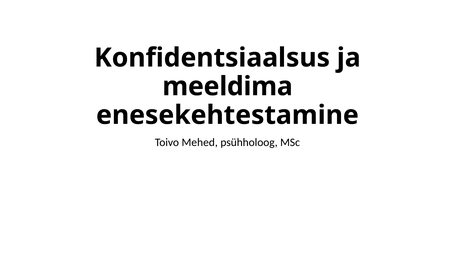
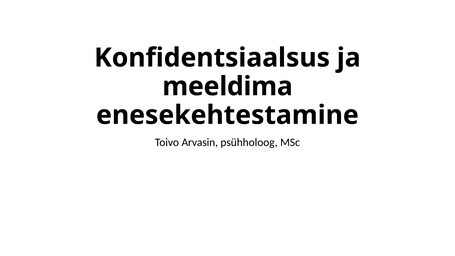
Mehed: Mehed -> Arvasin
